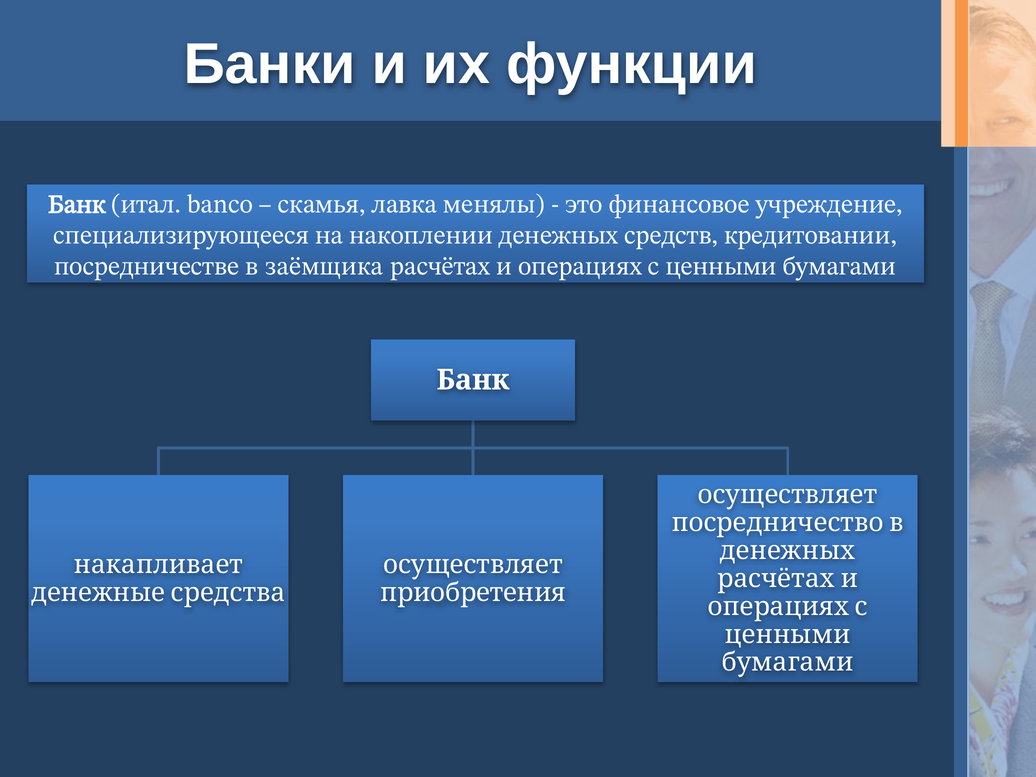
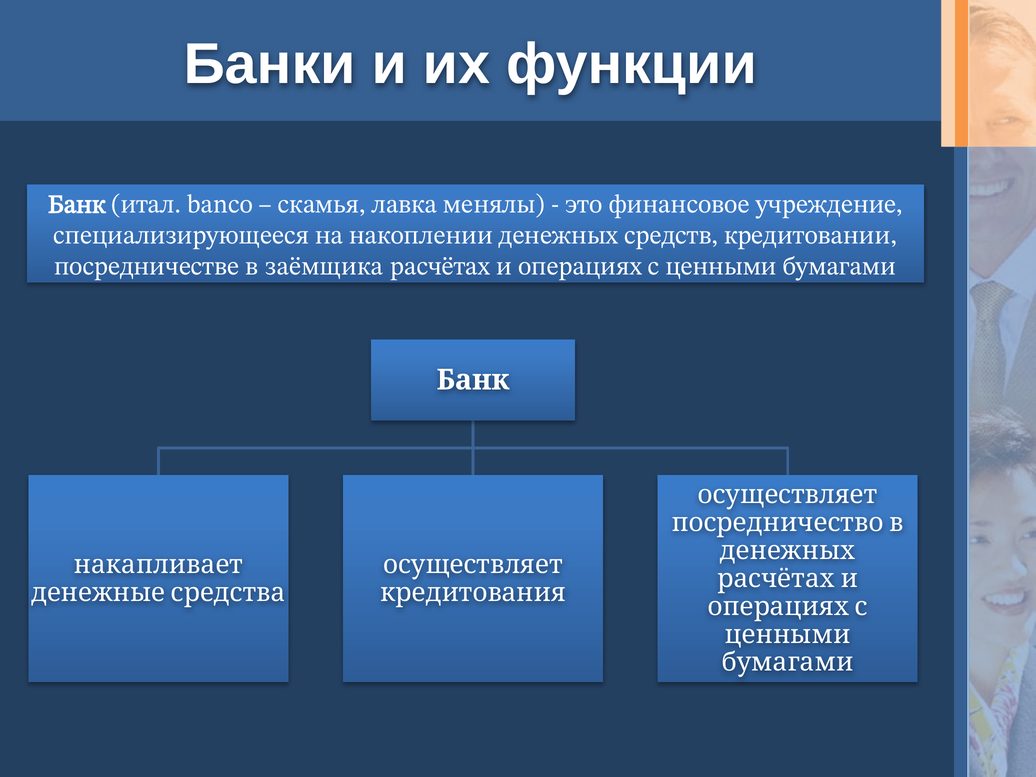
приобретения: приобретения -> кредитования
